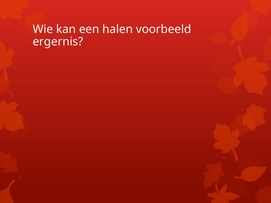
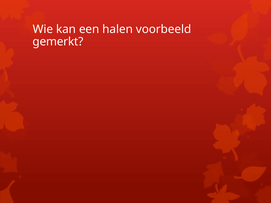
ergernis: ergernis -> gemerkt
